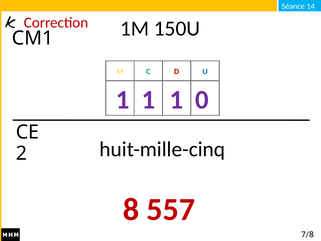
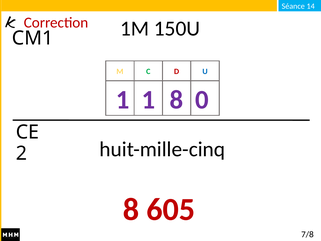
1 1 1: 1 -> 8
557: 557 -> 605
